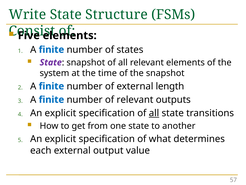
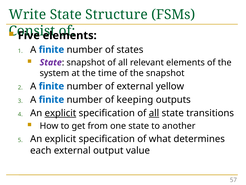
length: length -> yellow
of relevant: relevant -> keeping
explicit at (60, 113) underline: none -> present
